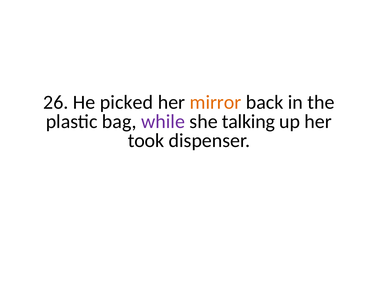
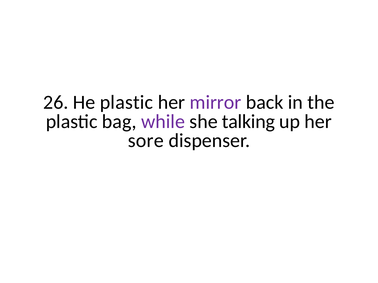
He picked: picked -> plastic
mirror colour: orange -> purple
took: took -> sore
